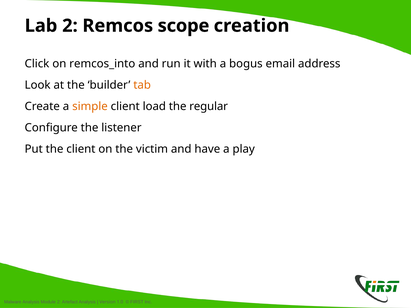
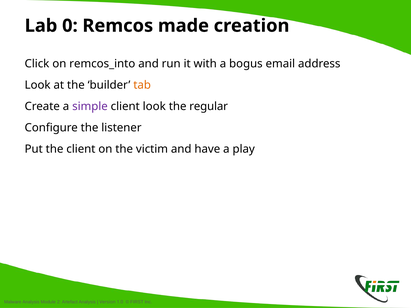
Lab 2: 2 -> 0
scope: scope -> made
simple colour: orange -> purple
client load: load -> look
